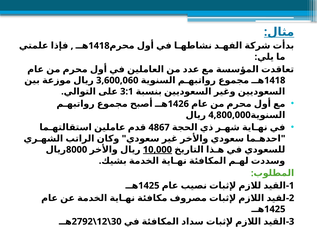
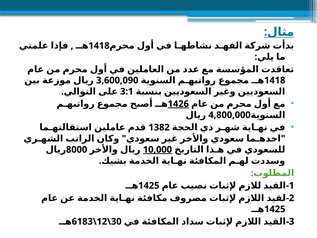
3,600,060: 3,600,060 -> 3,600,090
1426 underline: none -> present
4867: 4867 -> 1382
2792: 2792 -> 6183
